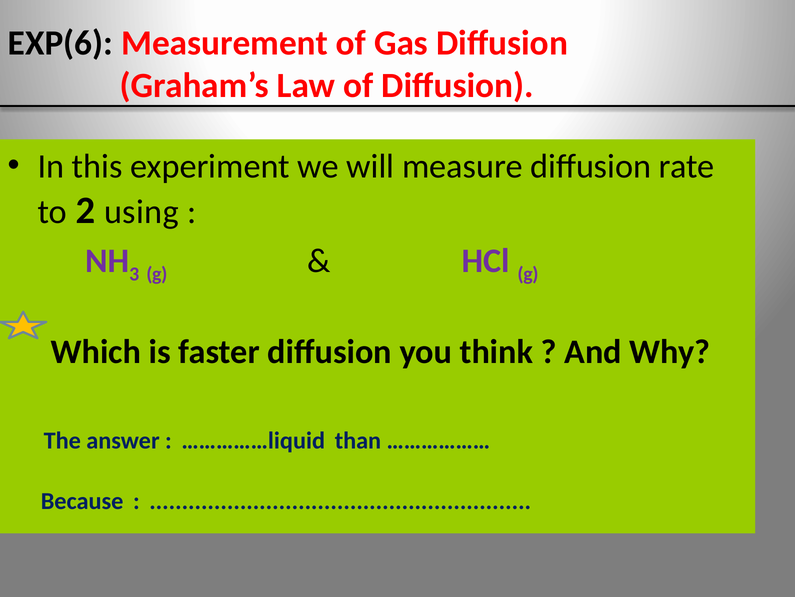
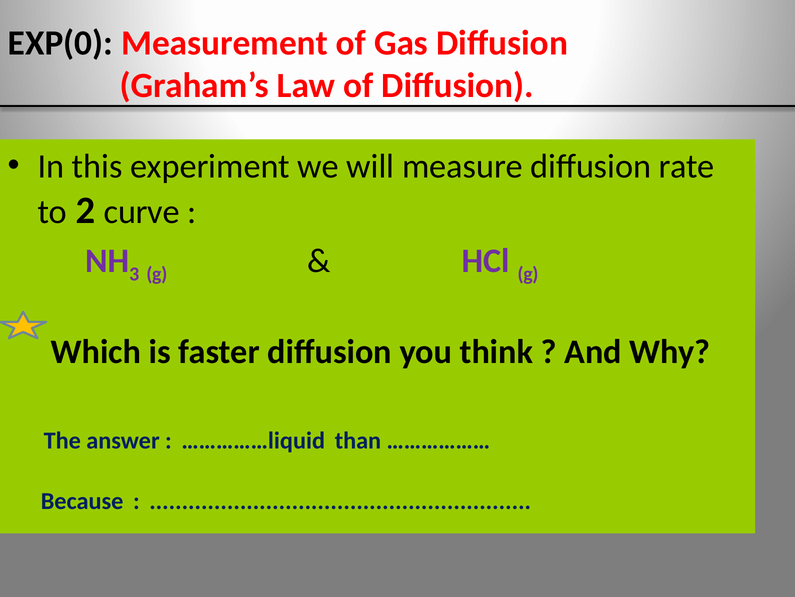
EXP(6: EXP(6 -> EXP(0
using: using -> curve
